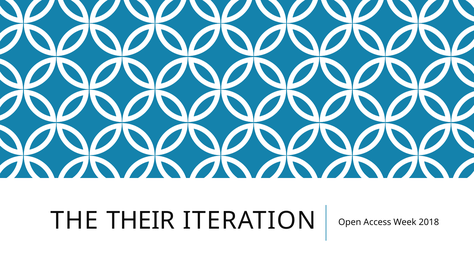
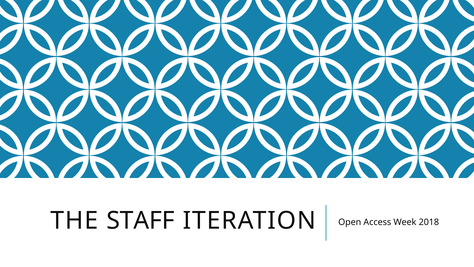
THEIR: THEIR -> STAFF
